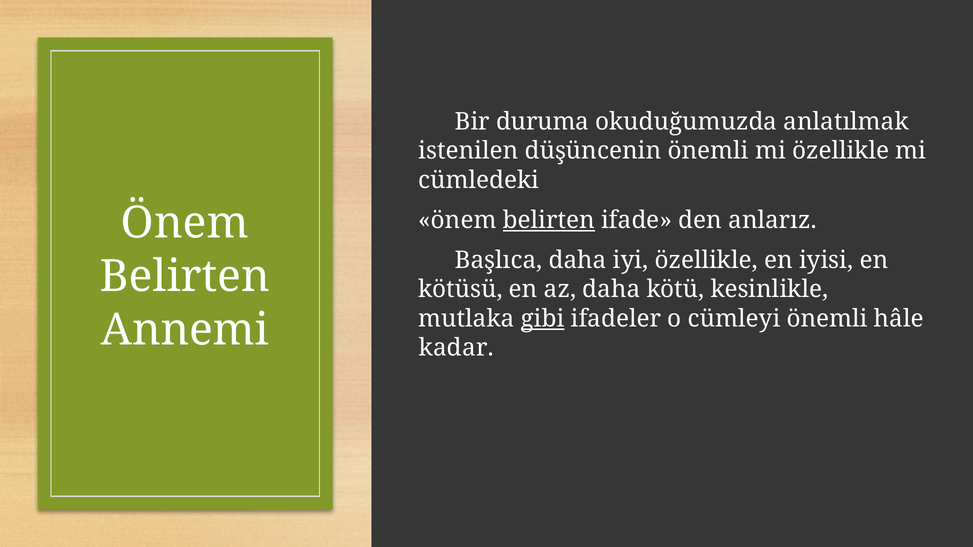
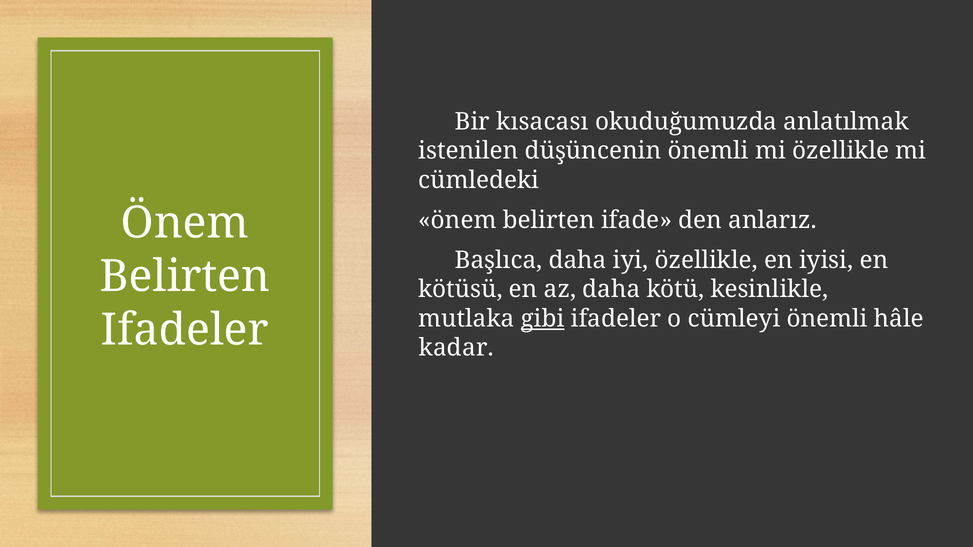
duruma: duruma -> kısacası
belirten at (549, 220) underline: present -> none
Annemi at (185, 330): Annemi -> Ifadeler
